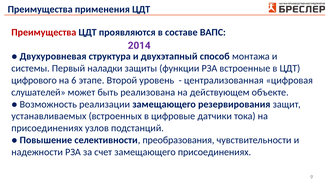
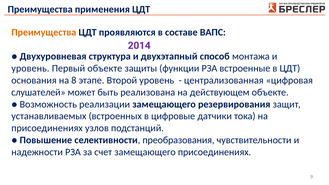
Преимущества at (44, 32) colour: red -> orange
системы at (30, 68): системы -> уровень
Первый наладки: наладки -> объекте
цифрового at (34, 80): цифрового -> основания
6: 6 -> 8
